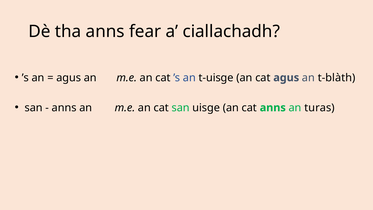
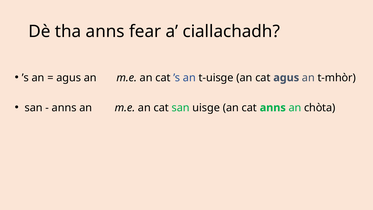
t-blàth: t-blàth -> t-mhòr
turas: turas -> chòta
